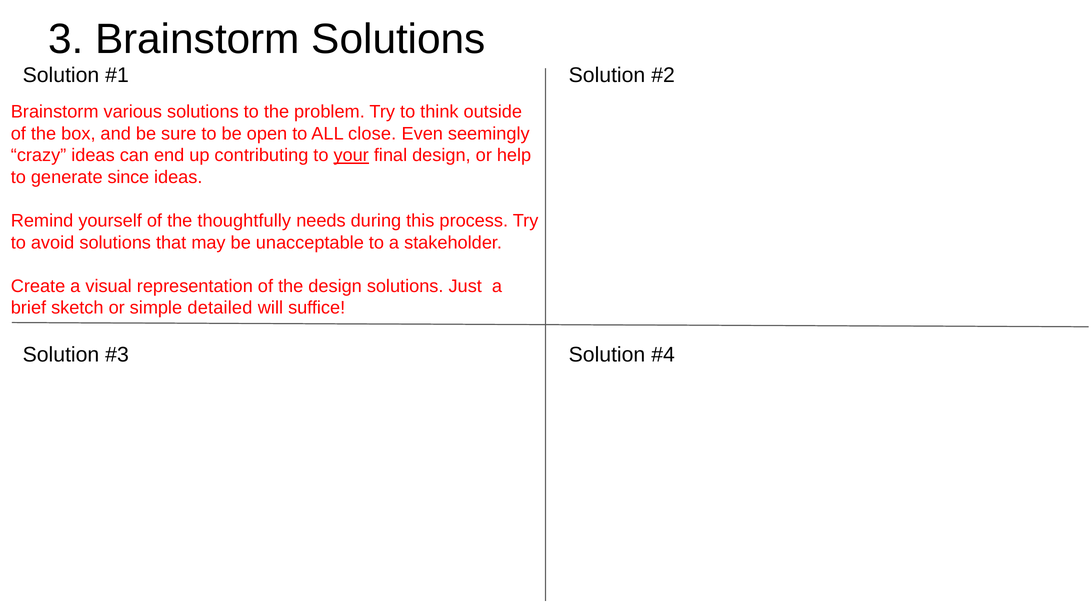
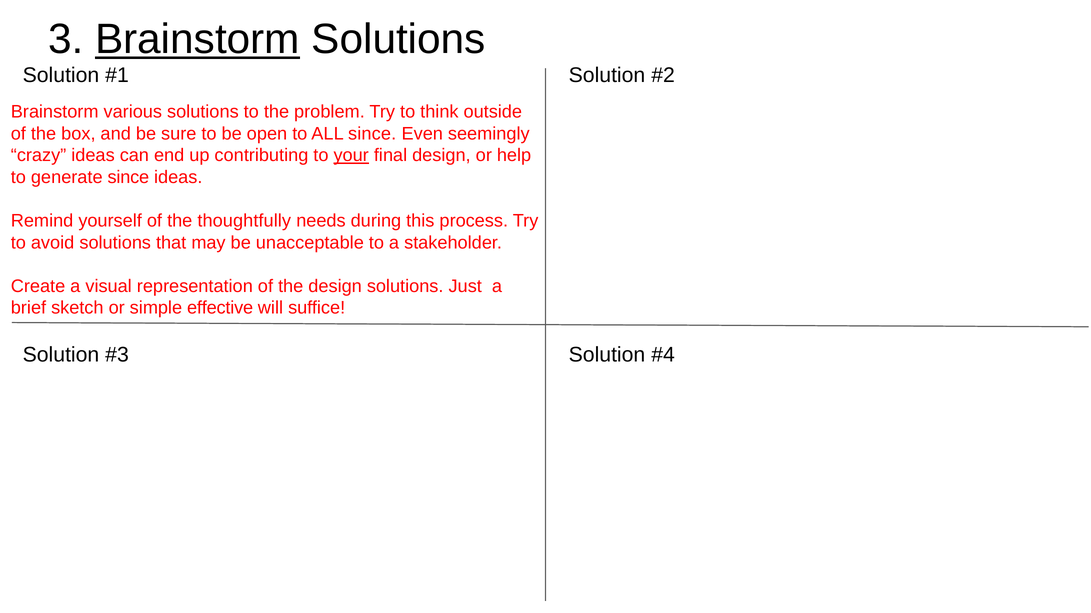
Brainstorm at (197, 39) underline: none -> present
ALL close: close -> since
detailed: detailed -> effective
